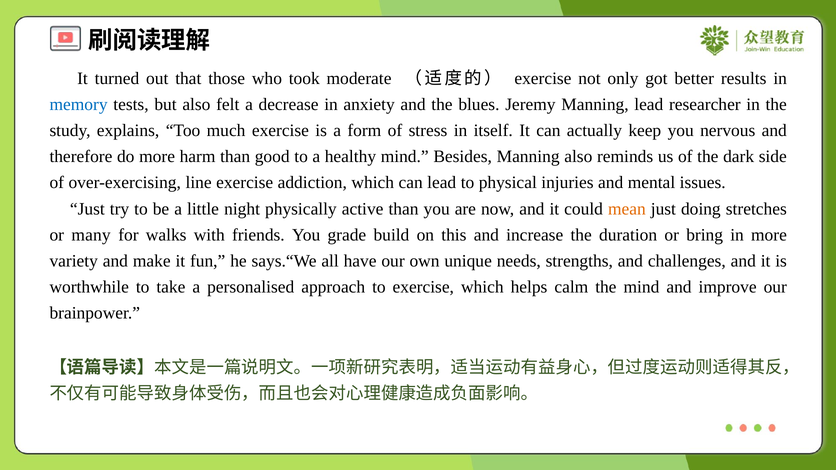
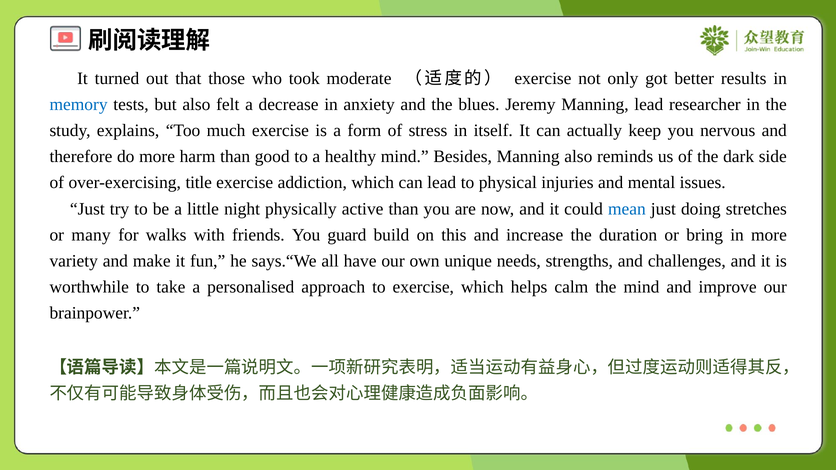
line: line -> title
mean colour: orange -> blue
grade: grade -> guard
